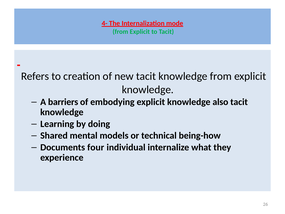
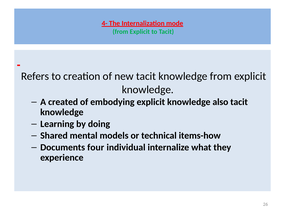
barriers: barriers -> created
being-how: being-how -> items-how
